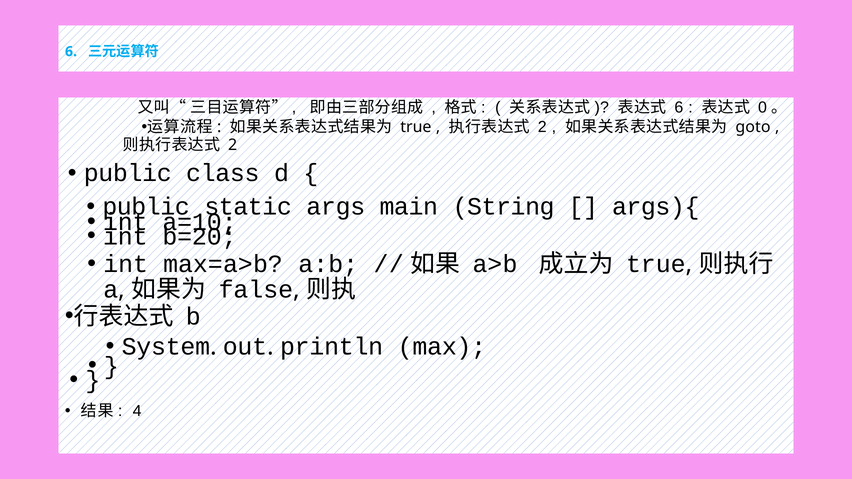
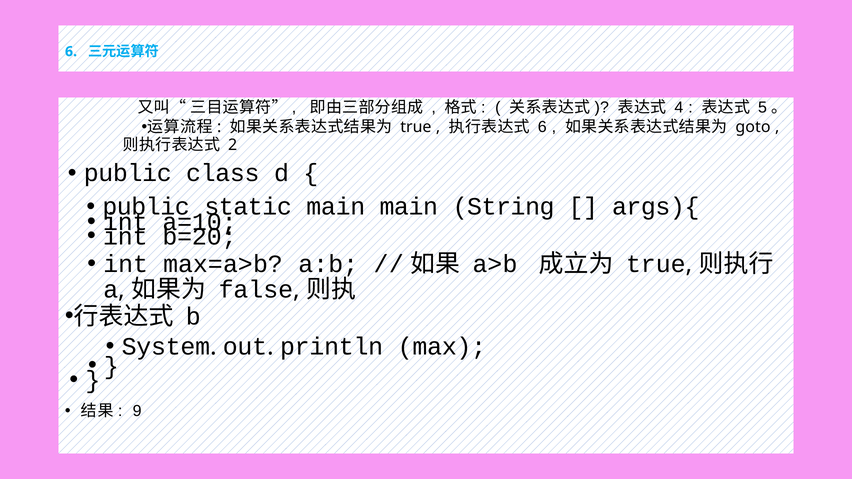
6 at (679, 108): 6 -> 4
0: 0 -> 5
2 at (542, 127): 2 -> 6
static args: args -> main
4: 4 -> 9
